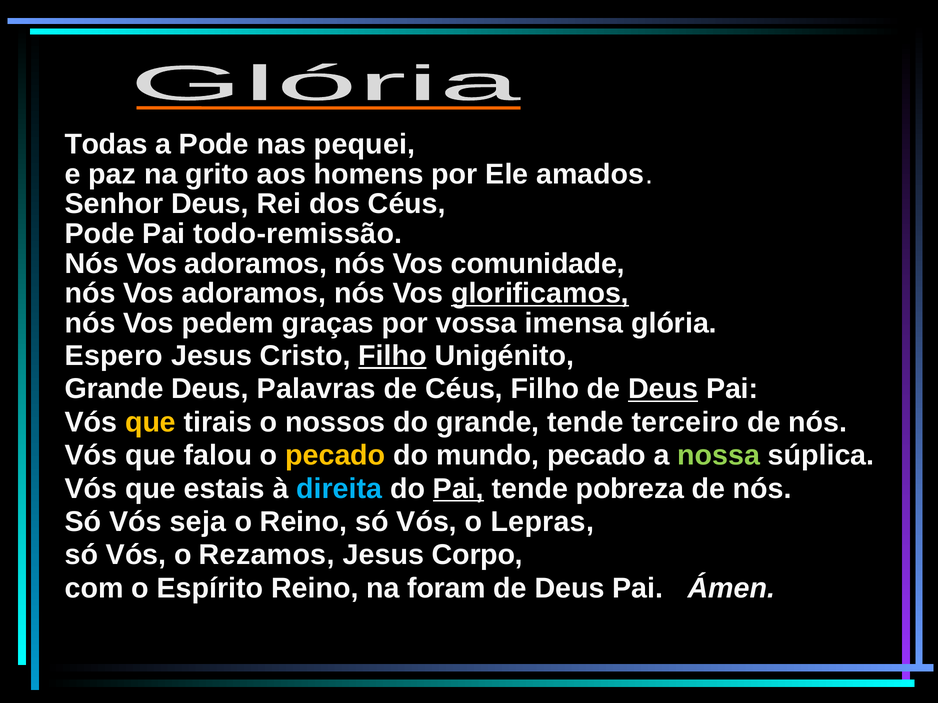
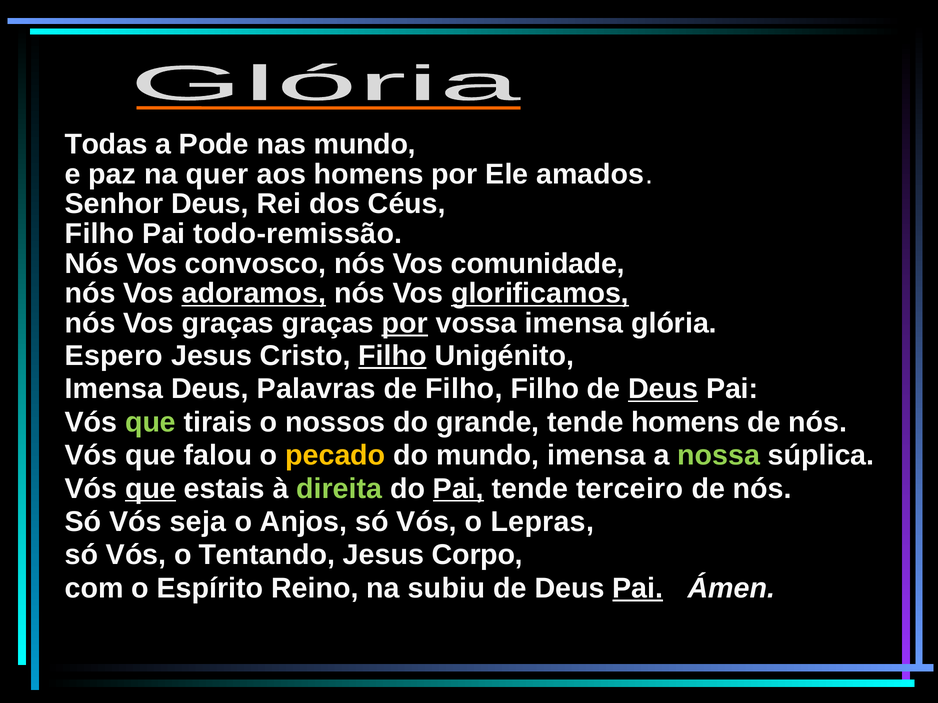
nas pequei: pequei -> mundo
grito: grito -> quer
Pode at (100, 234): Pode -> Filho
adoramos at (256, 264): adoramos -> convosco
adoramos at (254, 294) underline: none -> present
Vos pedem: pedem -> graças
por at (405, 323) underline: none -> present
Grande at (114, 389): Grande -> Imensa
de Céus: Céus -> Filho
que at (150, 422) colour: yellow -> light green
tende terceiro: terceiro -> homens
mundo pecado: pecado -> imensa
que at (150, 489) underline: none -> present
direita colour: light blue -> light green
pobreza: pobreza -> terceiro
o Reino: Reino -> Anjos
Rezamos: Rezamos -> Tentando
foram: foram -> subiu
Pai at (638, 589) underline: none -> present
